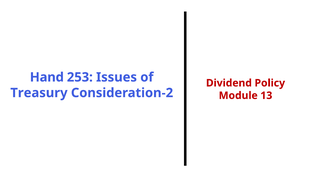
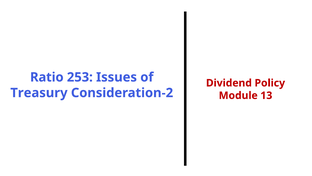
Hand: Hand -> Ratio
